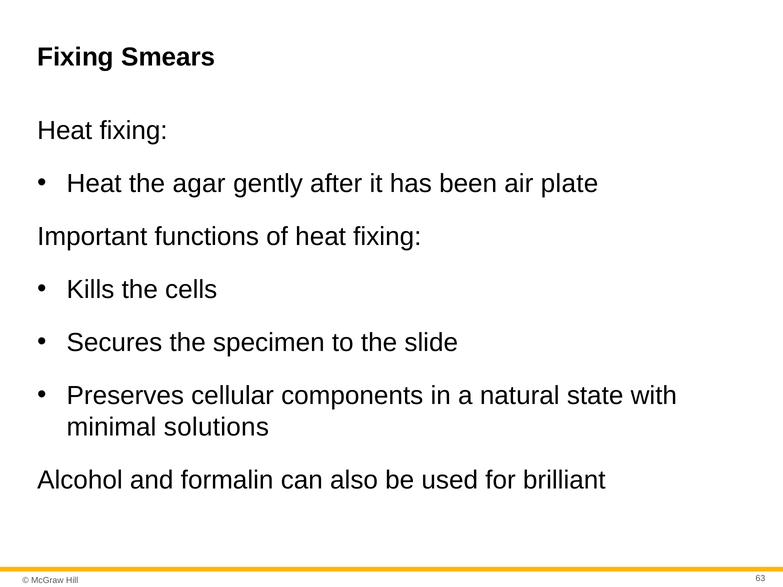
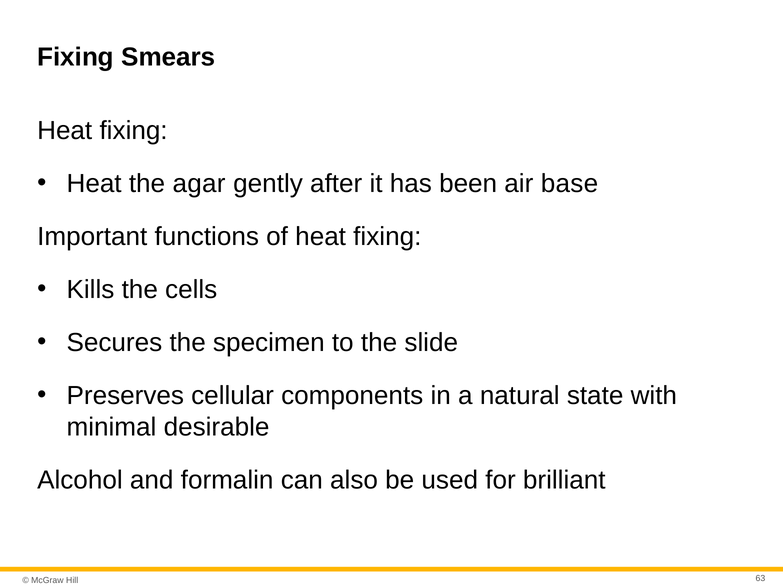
plate: plate -> base
solutions: solutions -> desirable
